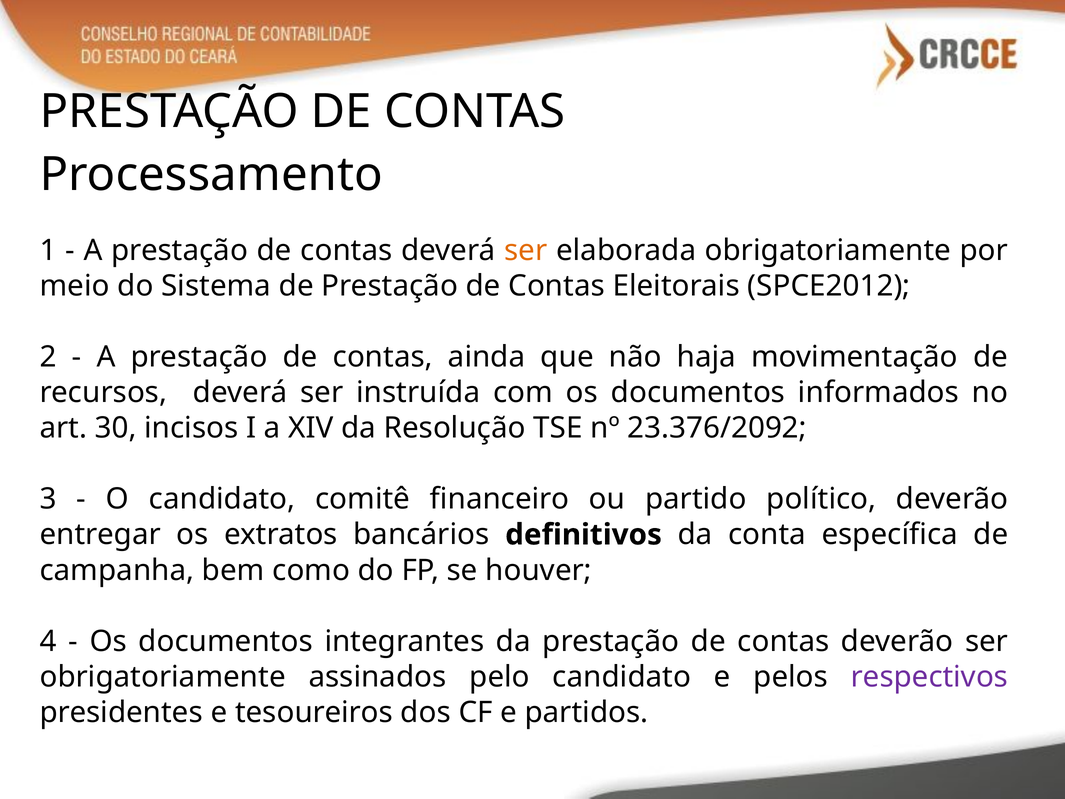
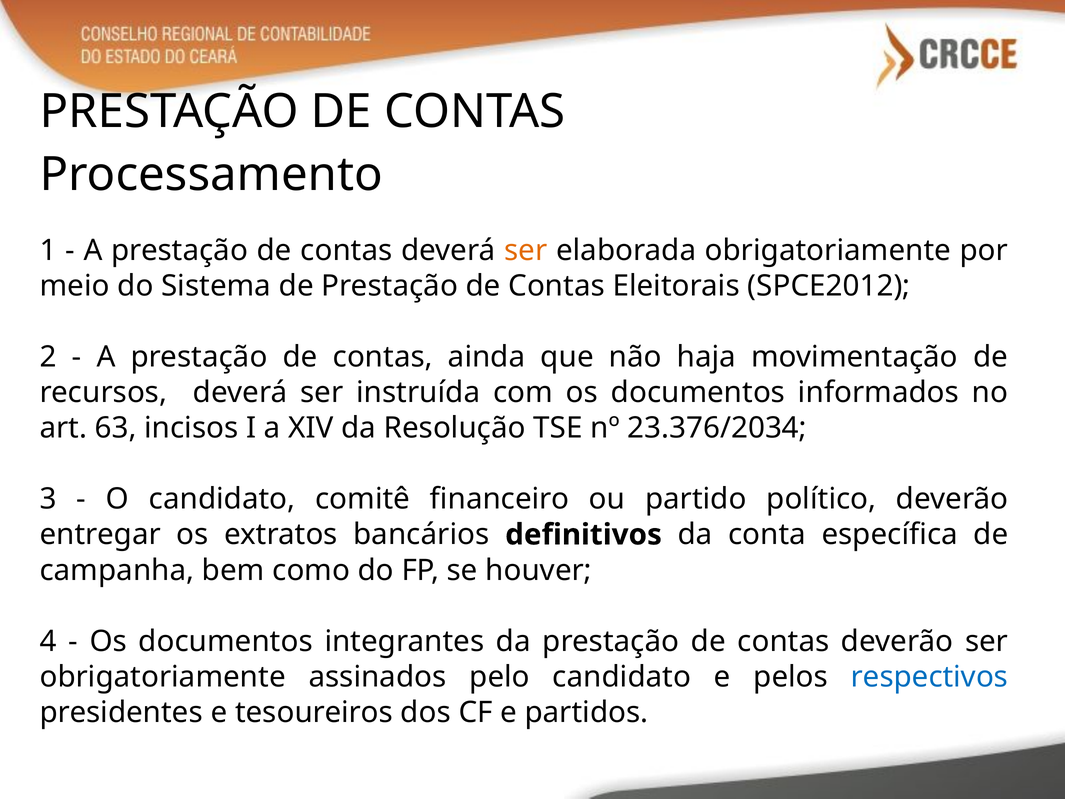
30: 30 -> 63
23.376/2092: 23.376/2092 -> 23.376/2034
respectivos colour: purple -> blue
